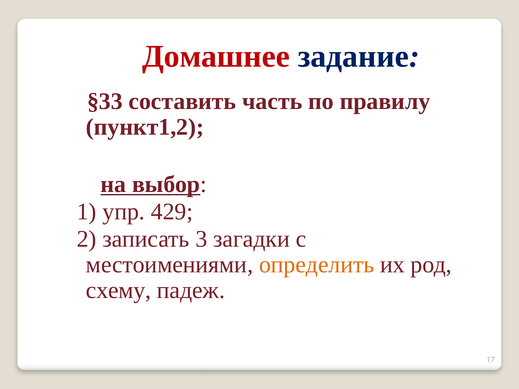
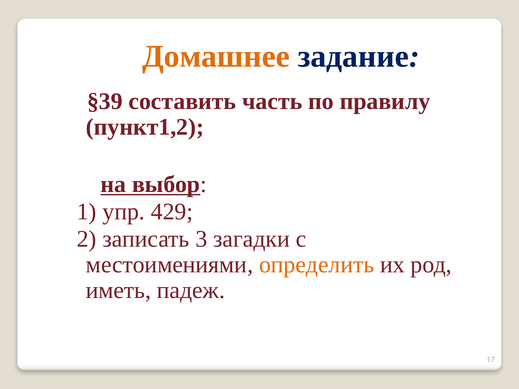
Домашнее colour: red -> orange
§33: §33 -> §39
схему: схему -> иметь
